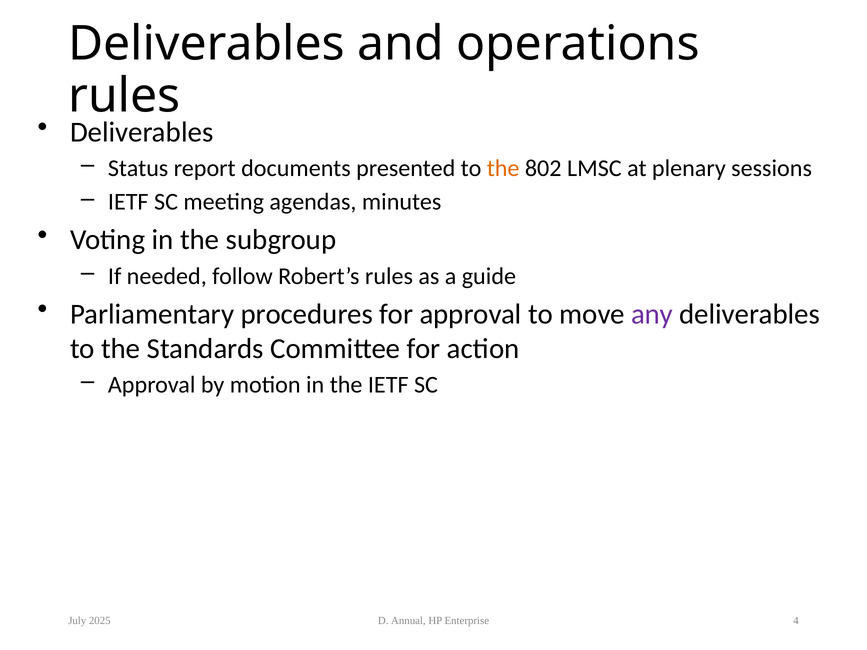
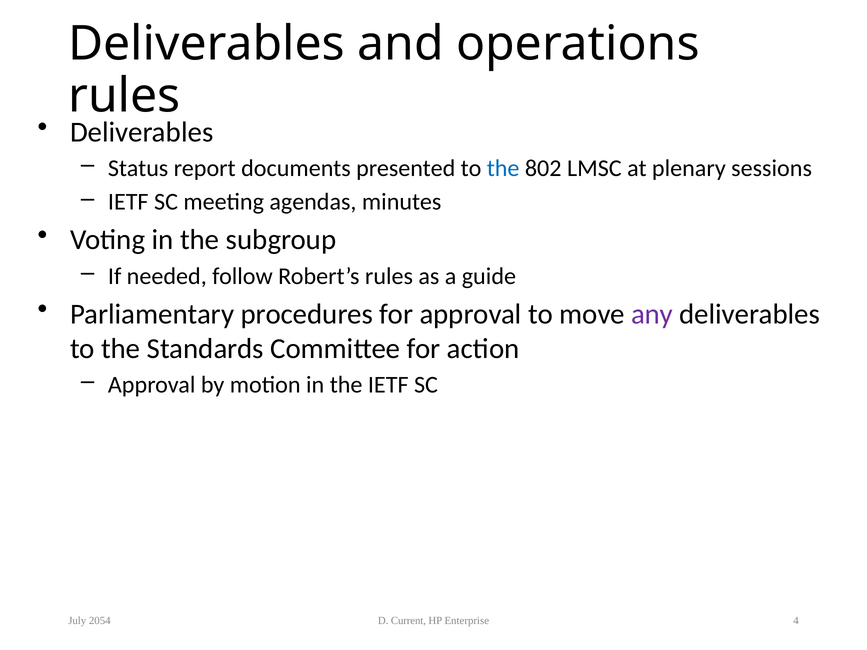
the at (503, 168) colour: orange -> blue
2025: 2025 -> 2054
Annual: Annual -> Current
